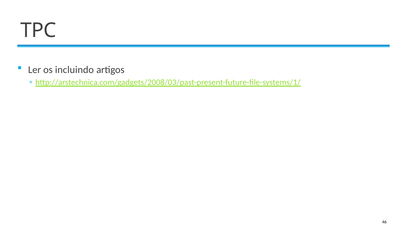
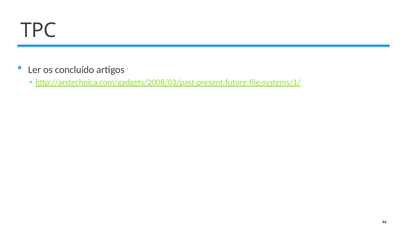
incluindo: incluindo -> concluído
